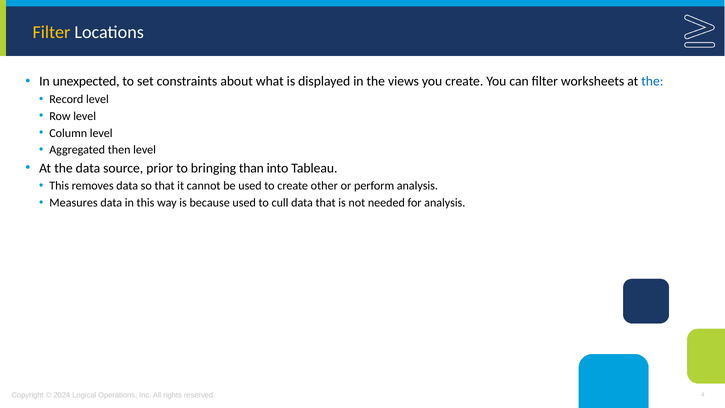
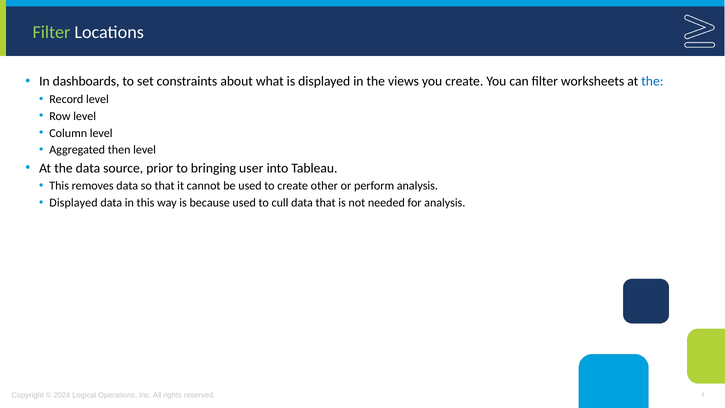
Filter at (51, 32) colour: yellow -> light green
unexpected: unexpected -> dashboards
than: than -> user
Measures at (74, 203): Measures -> Displayed
